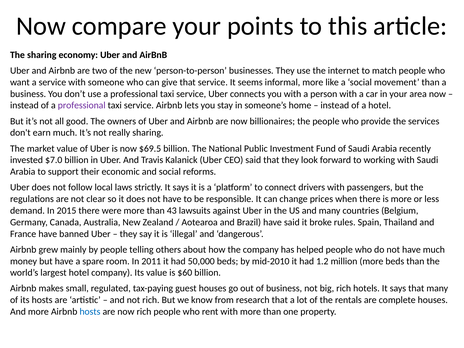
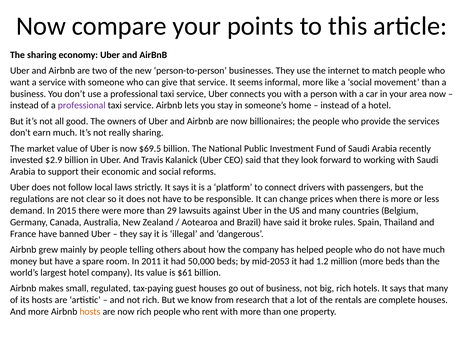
$7.0: $7.0 -> $2.9
43: 43 -> 29
mid-2010: mid-2010 -> mid-2053
$60: $60 -> $61
hosts at (90, 312) colour: blue -> orange
